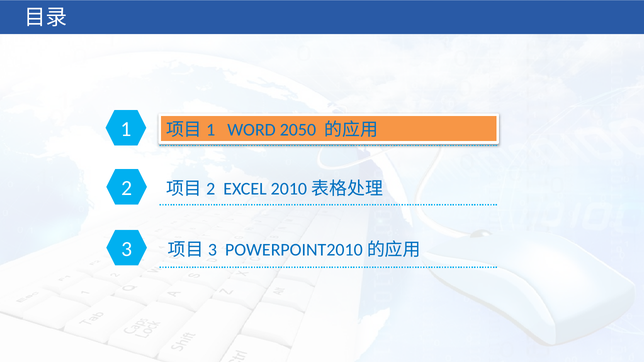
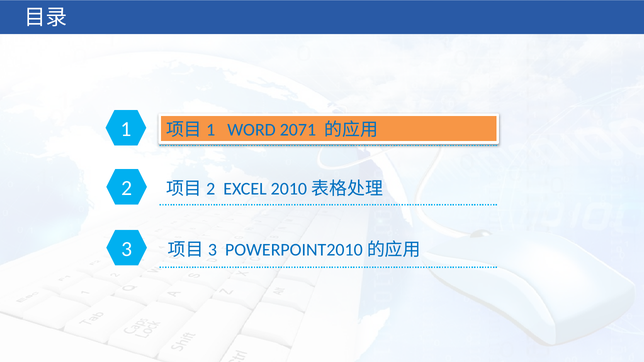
2050: 2050 -> 2071
